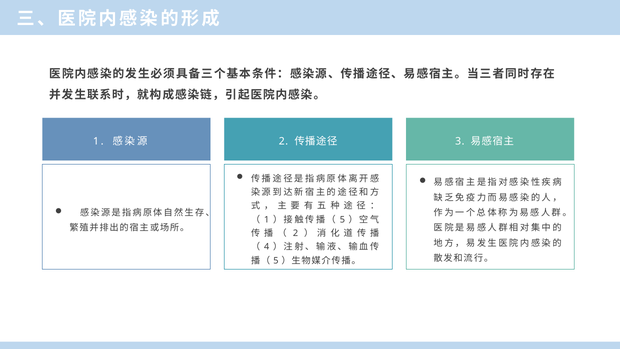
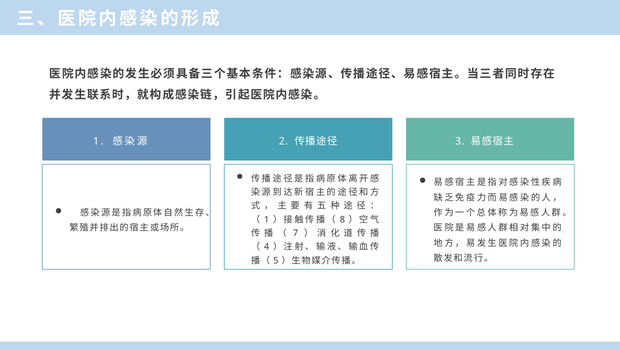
5 at (342, 219): 5 -> 8
2 at (295, 233): 2 -> 7
